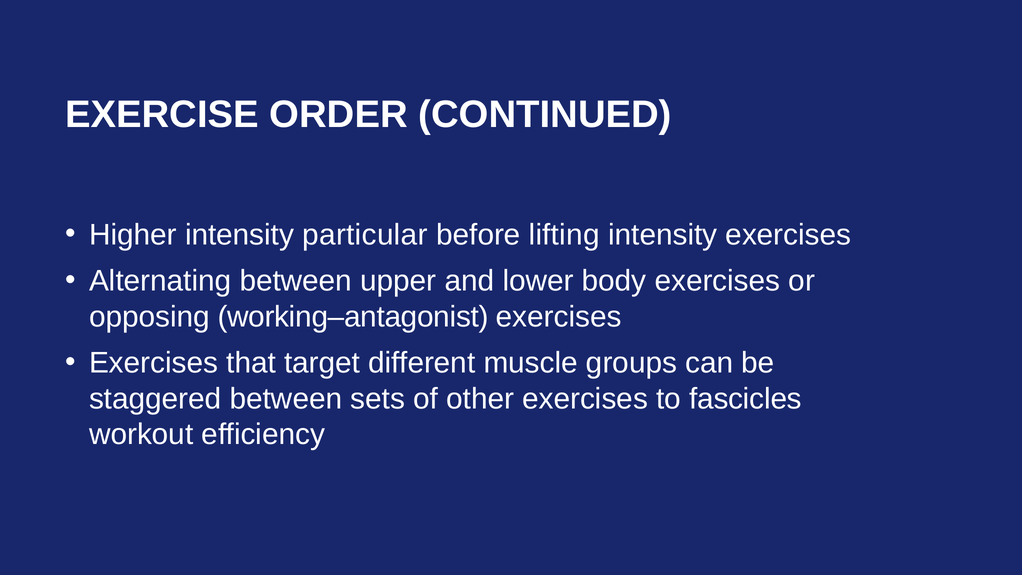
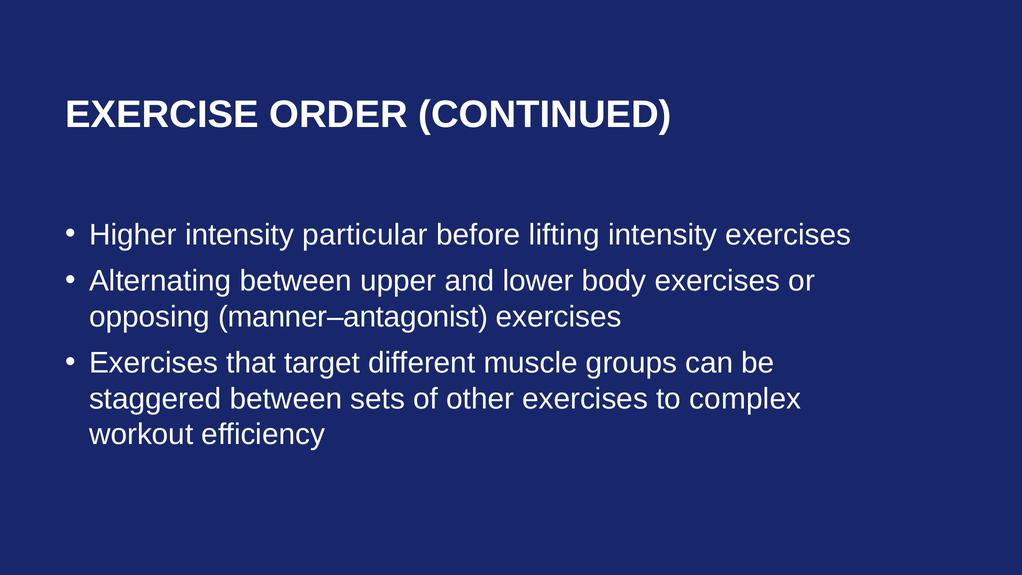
working–antagonist: working–antagonist -> manner–antagonist
fascicles: fascicles -> complex
